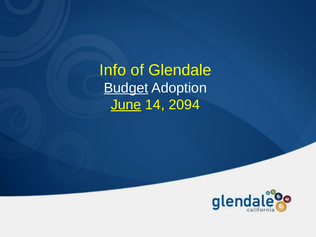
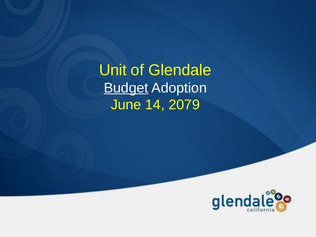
Info: Info -> Unit
June underline: present -> none
2094: 2094 -> 2079
